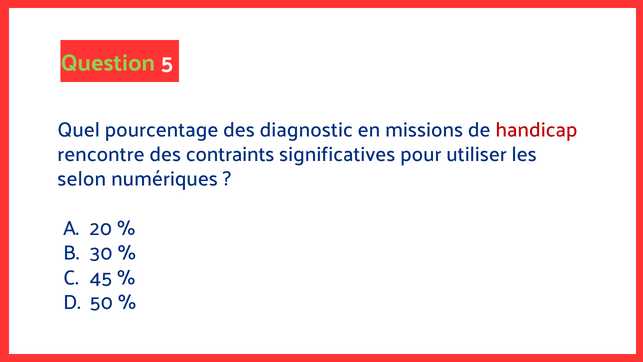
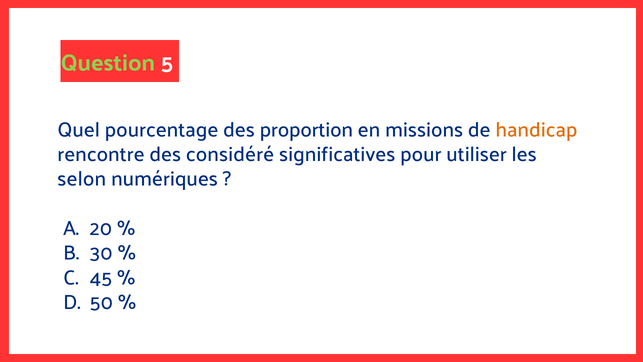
diagnostic: diagnostic -> proportion
handicap colour: red -> orange
contraints: contraints -> considéré
